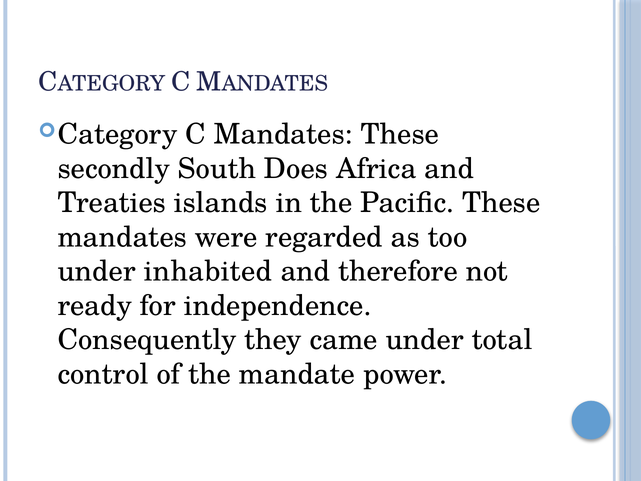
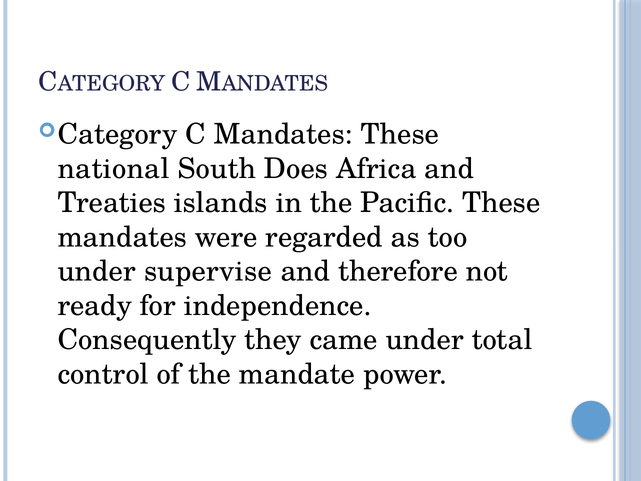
secondly: secondly -> national
inhabited: inhabited -> supervise
